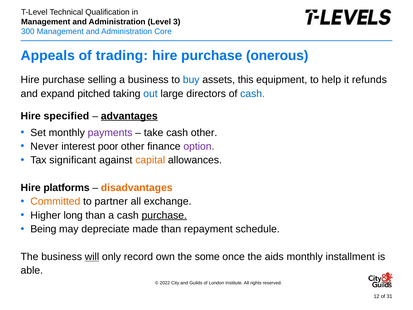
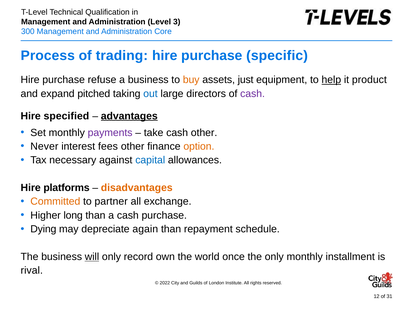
Appeals: Appeals -> Process
onerous: onerous -> specific
selling: selling -> refuse
buy colour: blue -> orange
this: this -> just
help underline: none -> present
refunds: refunds -> product
cash at (253, 94) colour: blue -> purple
poor: poor -> fees
option colour: purple -> orange
significant: significant -> necessary
capital colour: orange -> blue
purchase at (164, 215) underline: present -> none
Being: Being -> Dying
made: made -> again
some: some -> world
the aids: aids -> only
able: able -> rival
